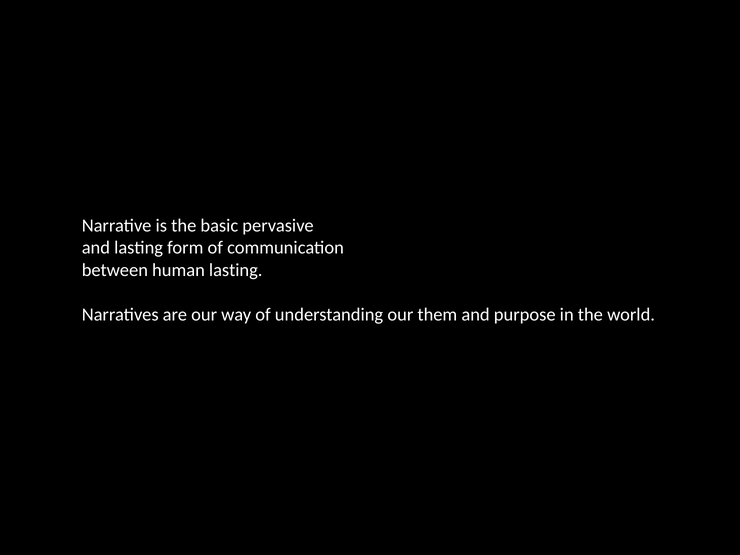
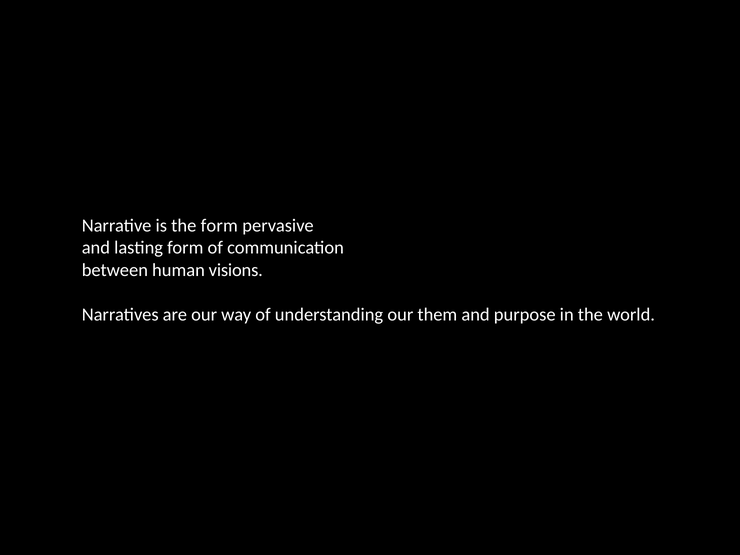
the basic: basic -> form
human lasting: lasting -> visions
